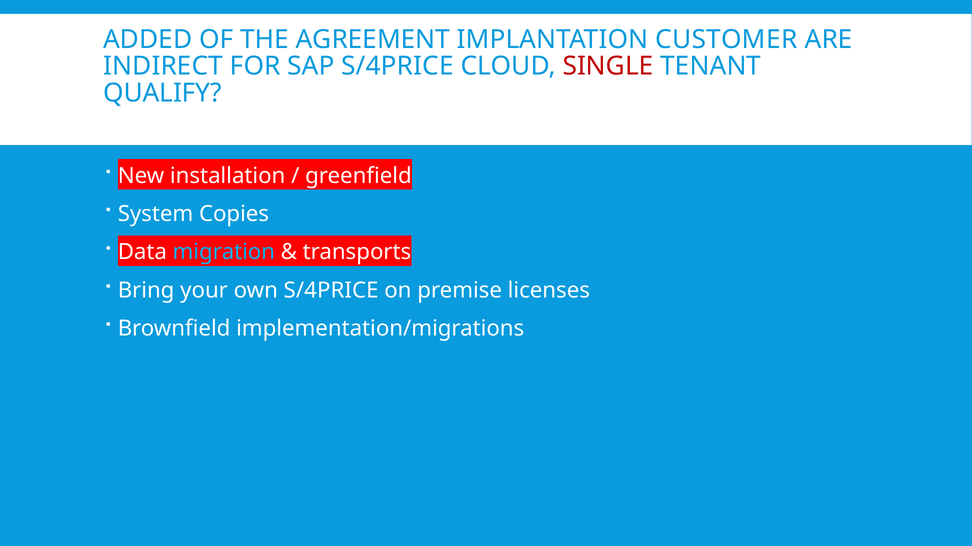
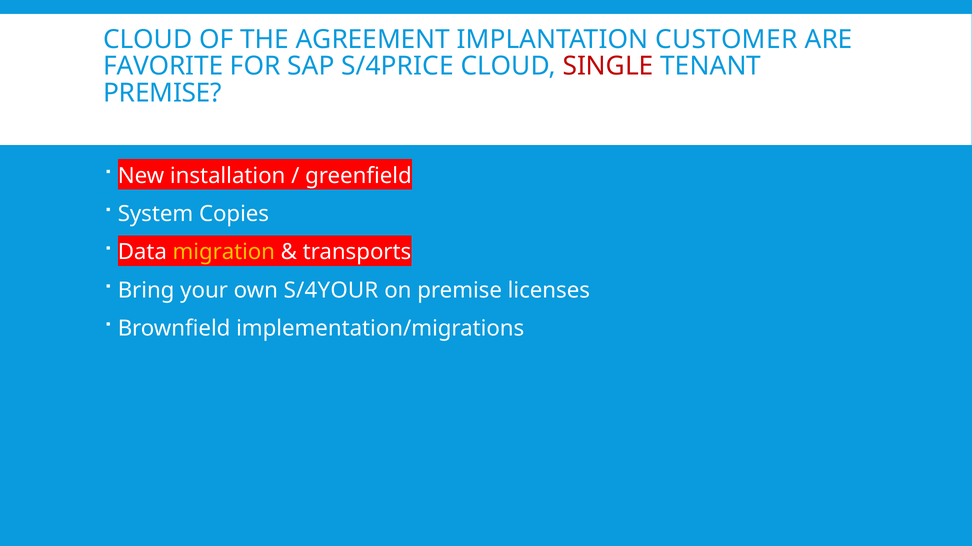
ADDED at (148, 40): ADDED -> CLOUD
INDIRECT: INDIRECT -> FAVORITE
QUALIFY at (162, 93): QUALIFY -> PREMISE
migration colour: light blue -> yellow
own S/4PRICE: S/4PRICE -> S/4YOUR
